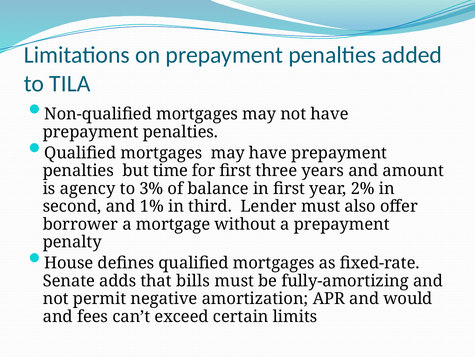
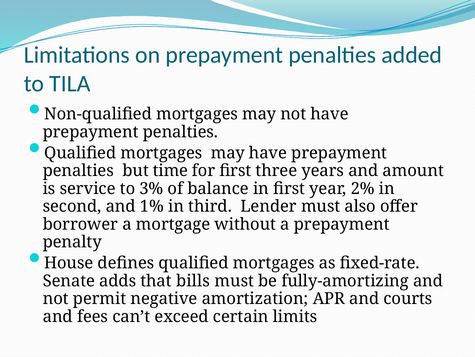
agency: agency -> service
would: would -> courts
